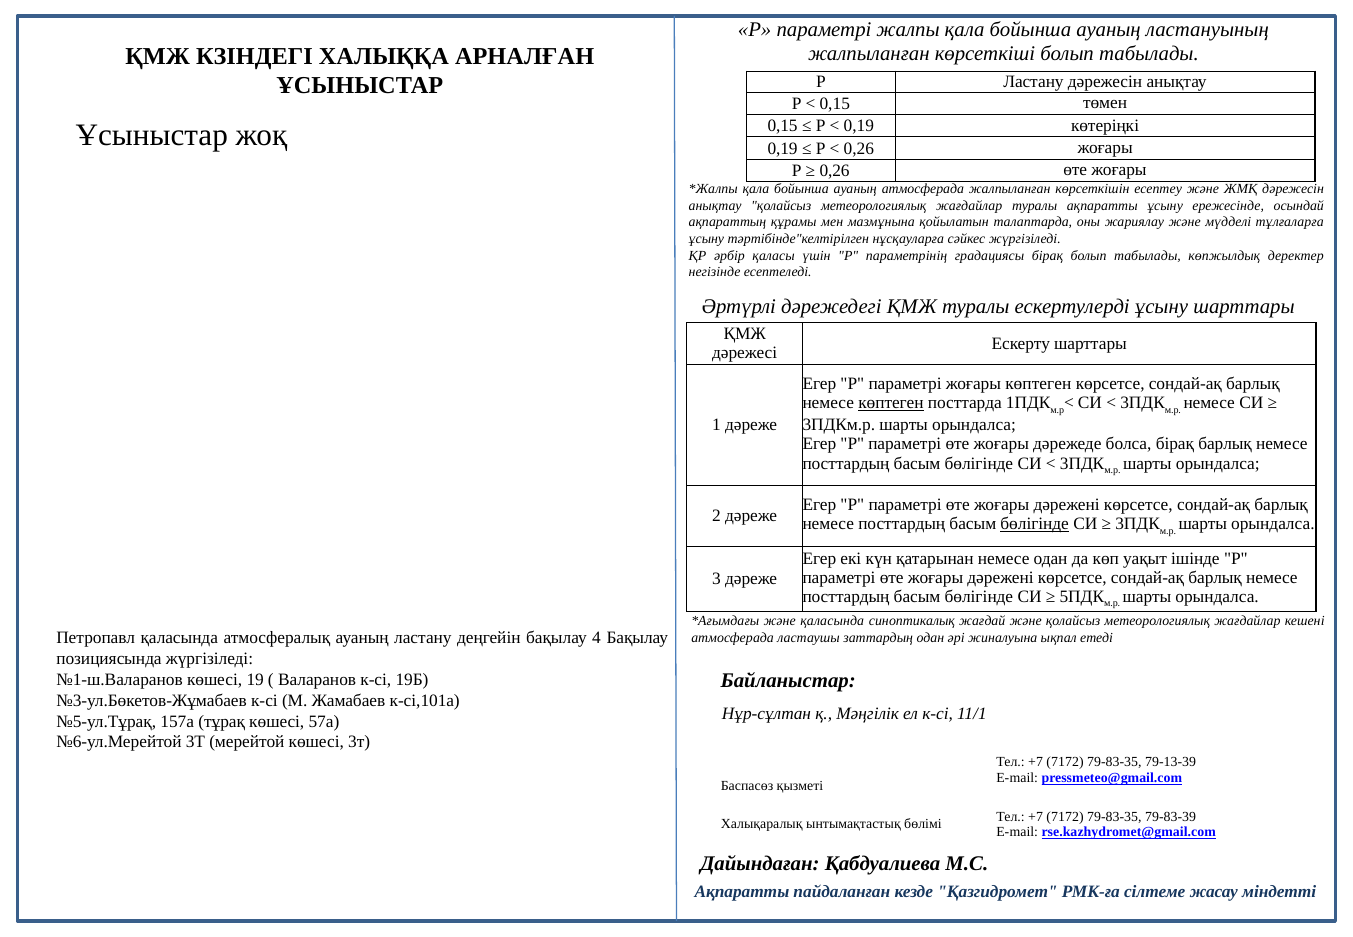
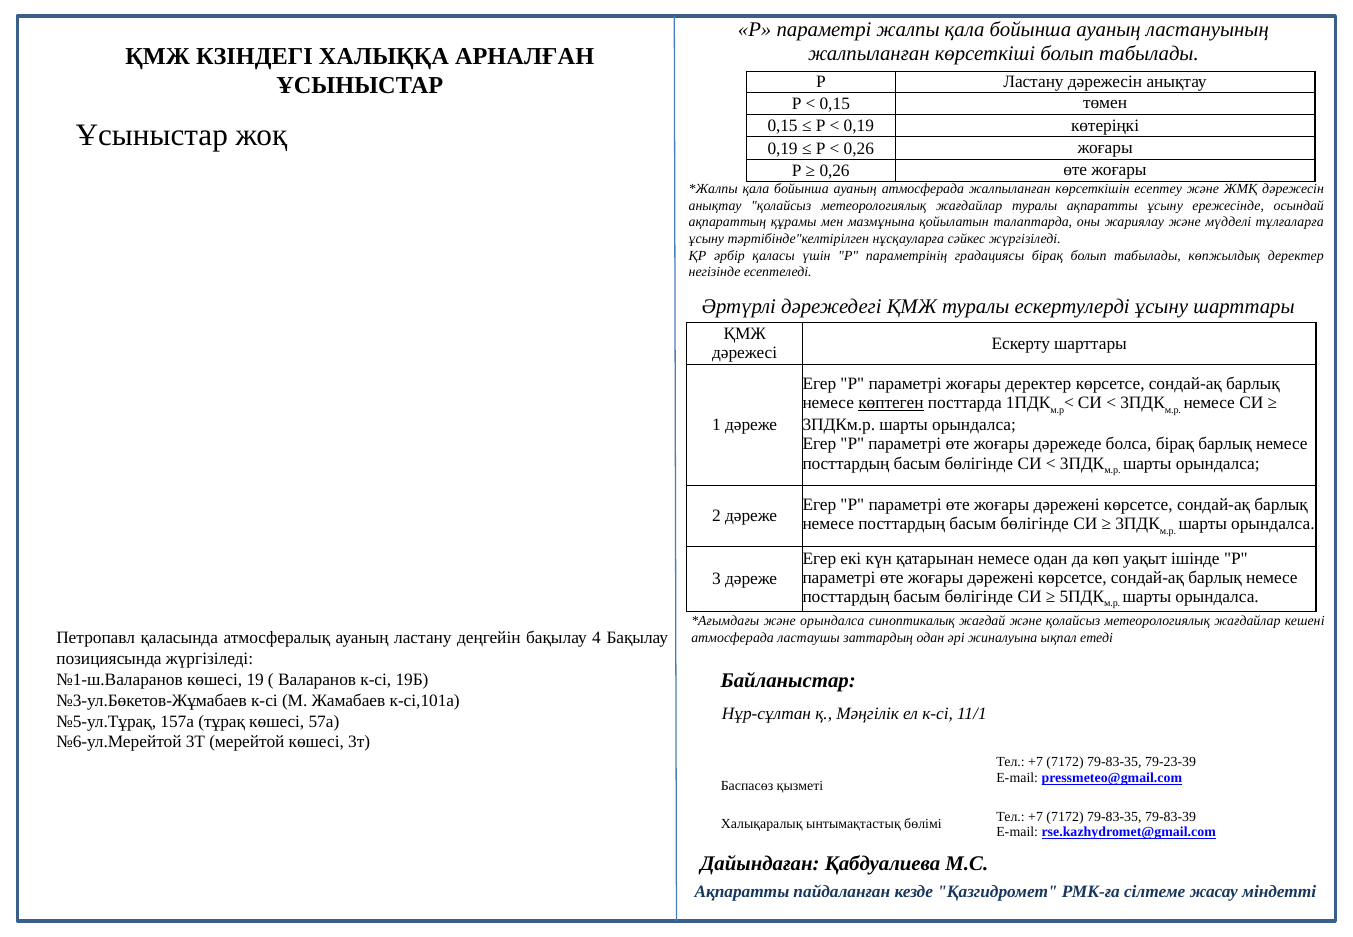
жоғары көптеген: көптеген -> деректер
бөлігінде at (1035, 524) underline: present -> none
және қаласында: қаласында -> орындалса
79-13-39: 79-13-39 -> 79-23-39
